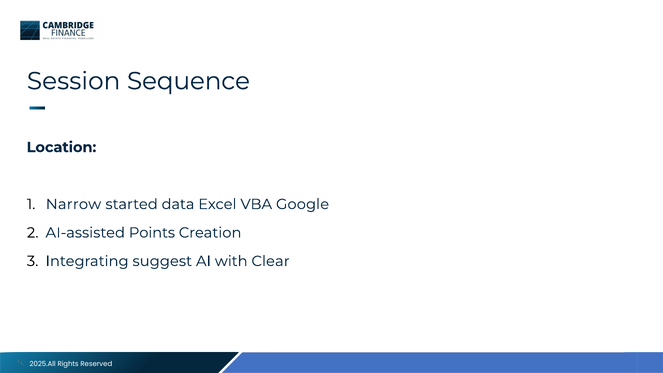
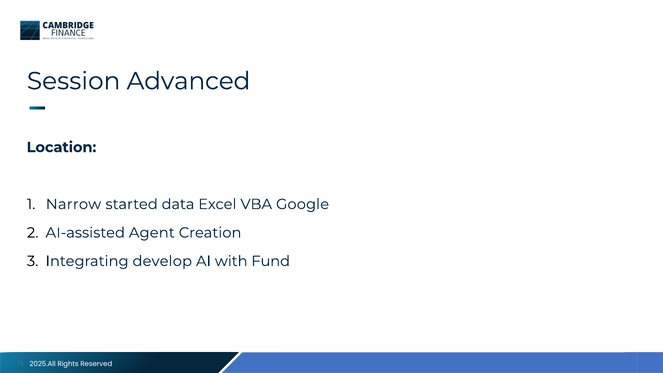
Sequence: Sequence -> Advanced
Points: Points -> Agent
suggest: suggest -> develop
Clear: Clear -> Fund
